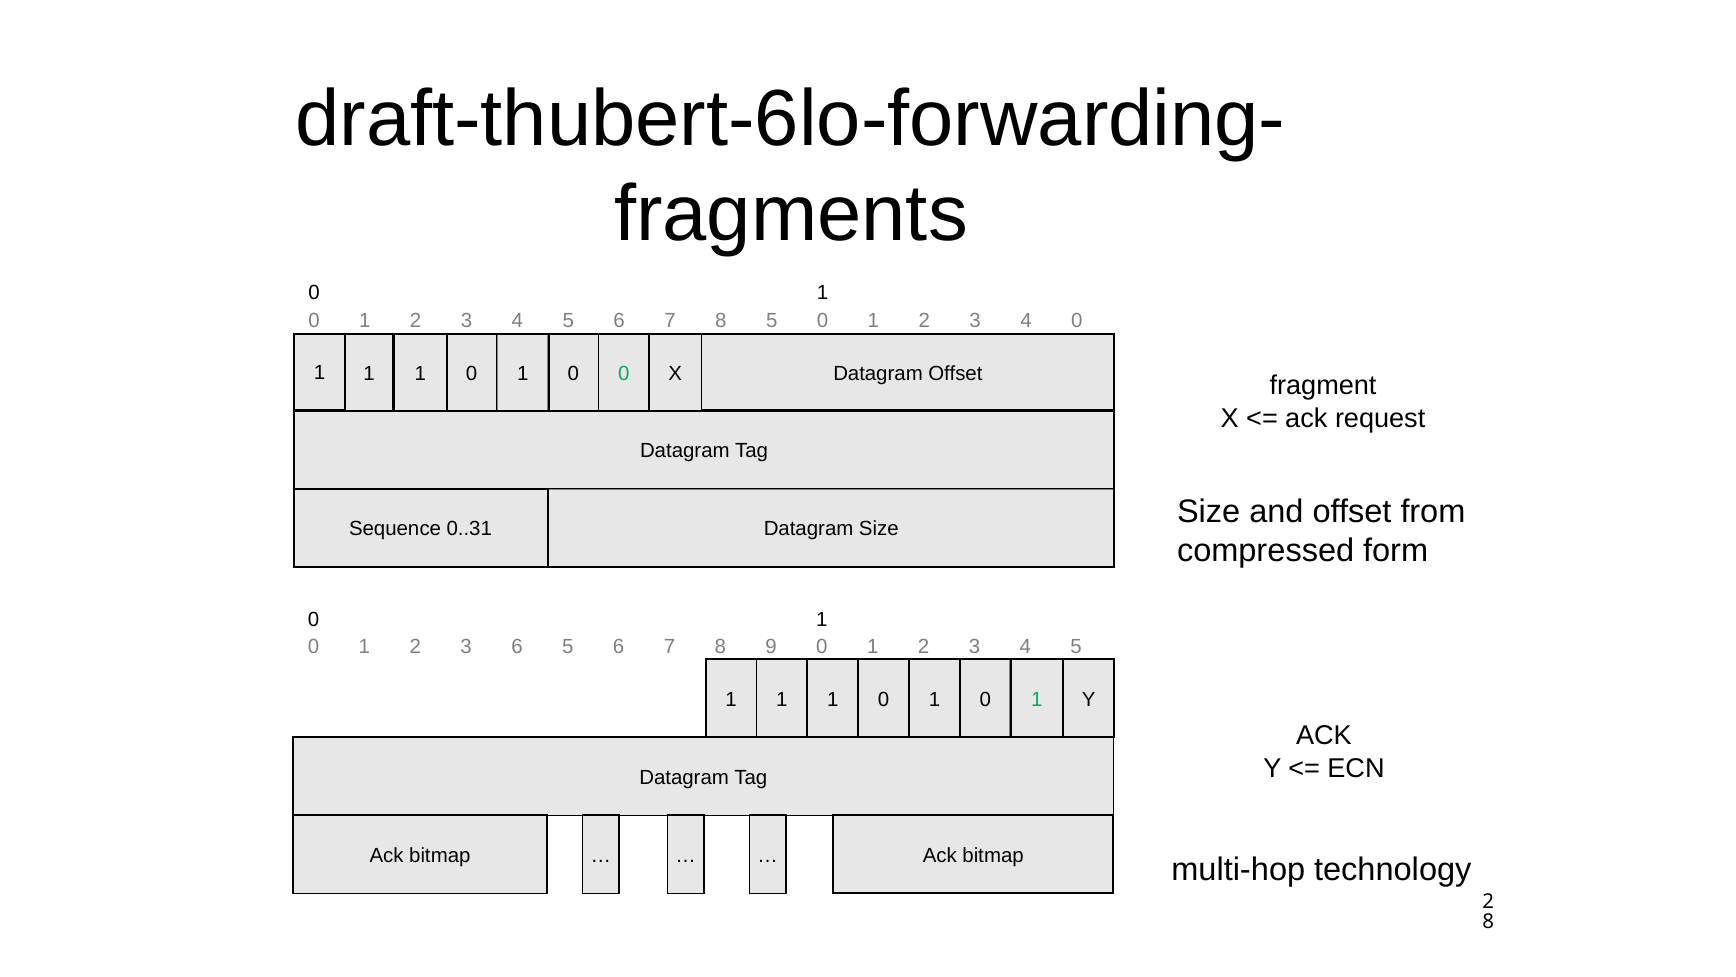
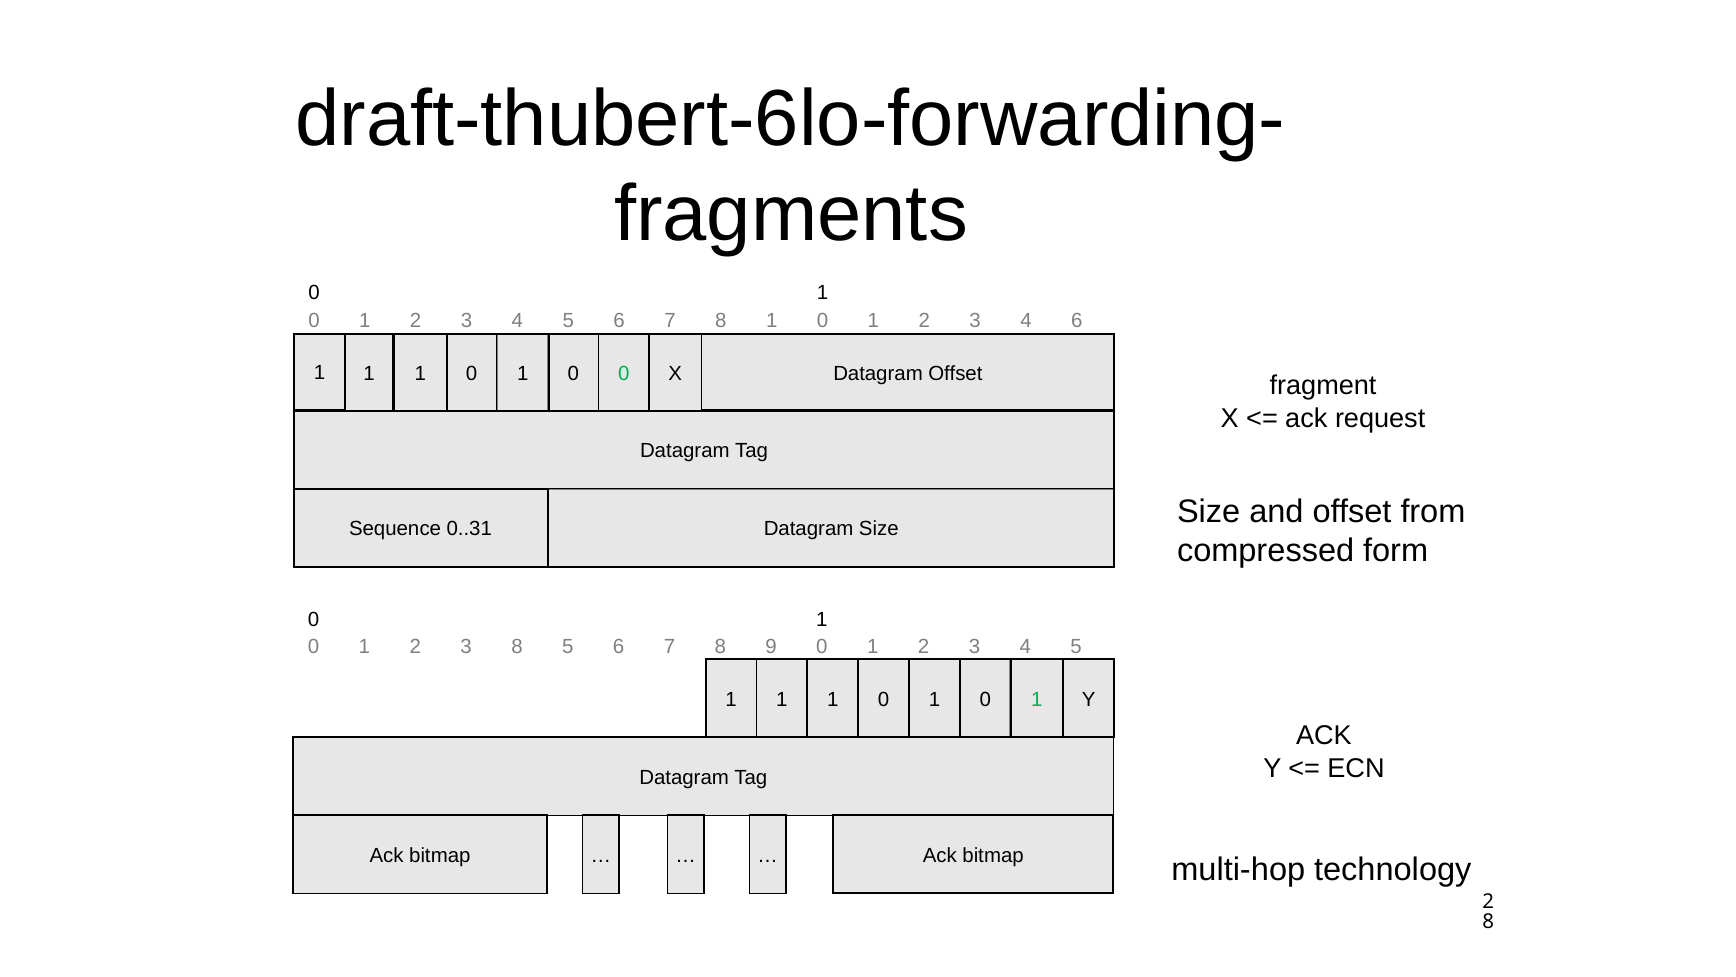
8 5: 5 -> 1
4 0: 0 -> 6
3 6: 6 -> 8
